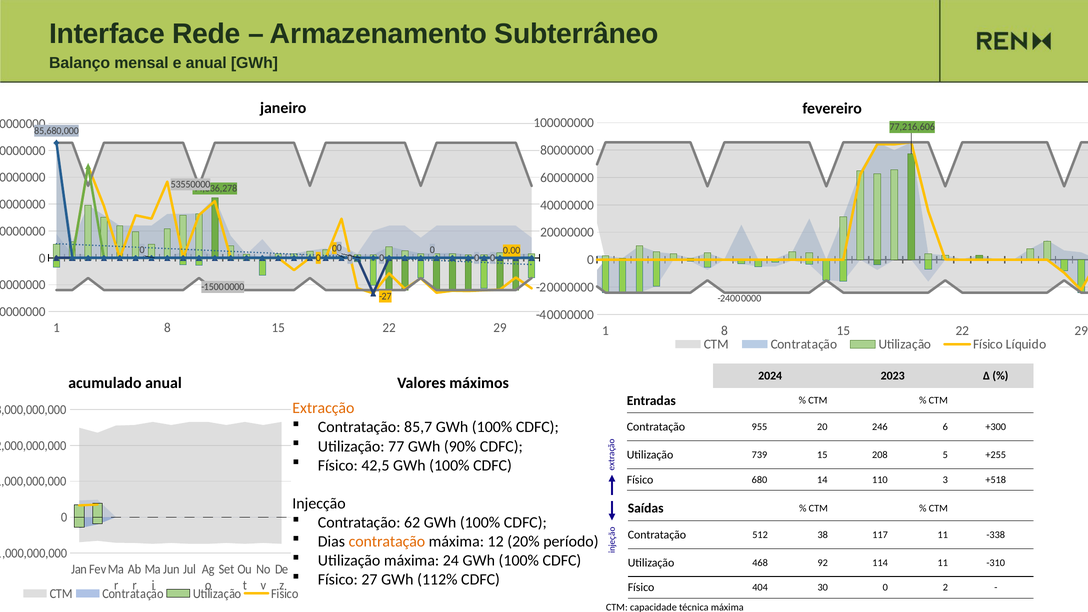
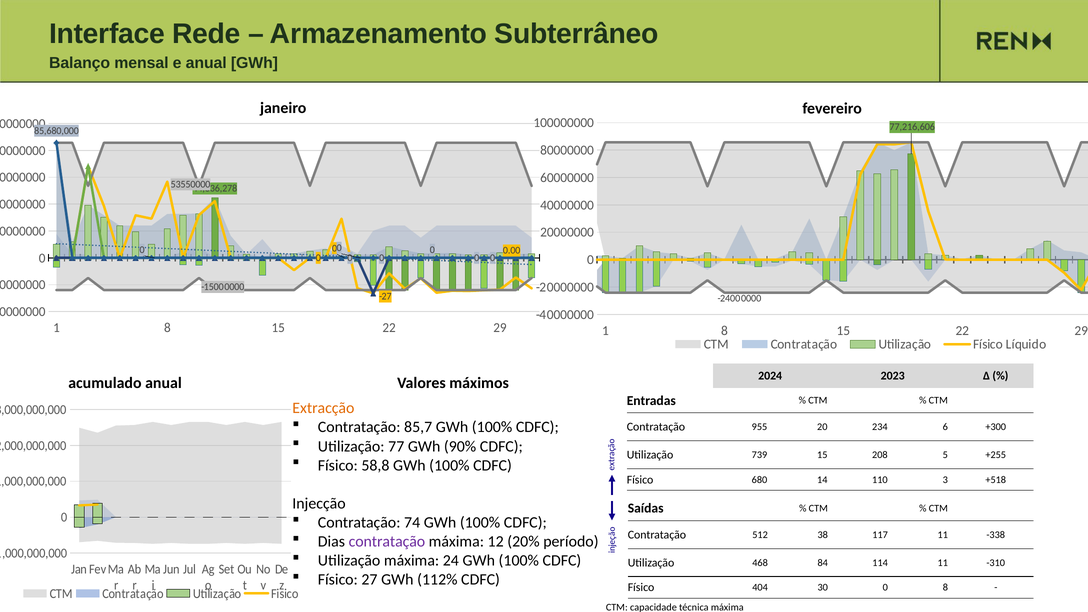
246: 246 -> 234
42,5: 42,5 -> 58,8
62: 62 -> 74
contratação at (387, 542) colour: orange -> purple
92: 92 -> 84
0 2: 2 -> 8
